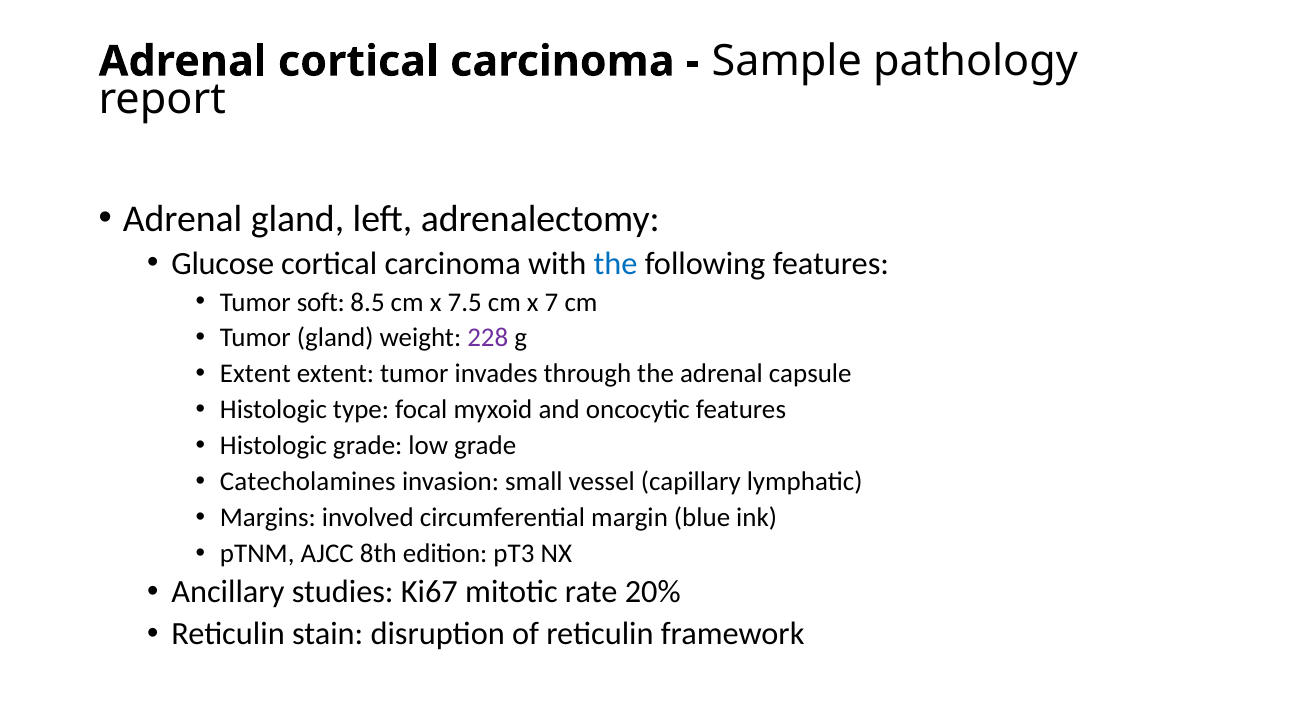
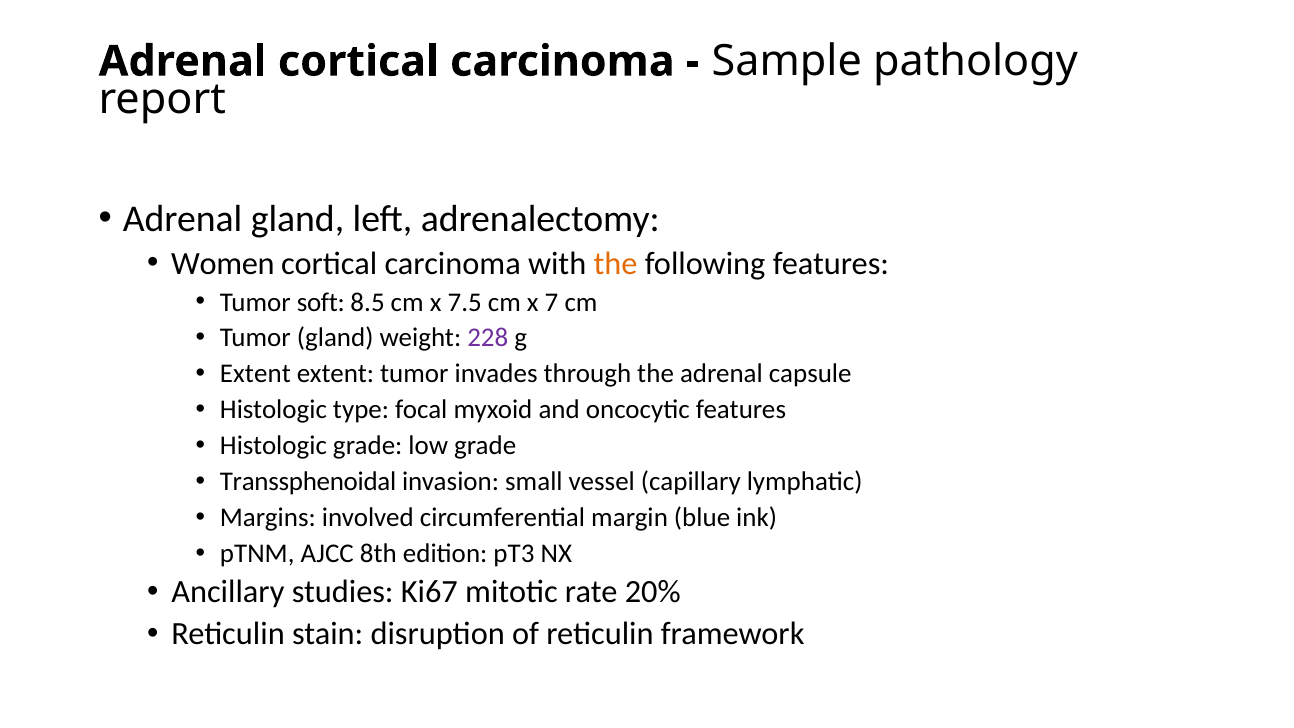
Glucose: Glucose -> Women
the at (616, 263) colour: blue -> orange
Catecholamines: Catecholamines -> Transsphenoidal
